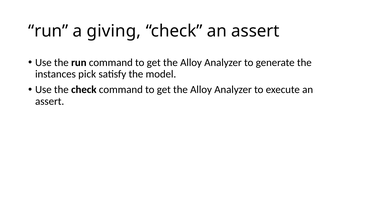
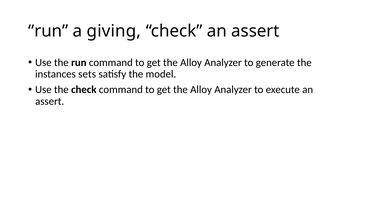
pick: pick -> sets
